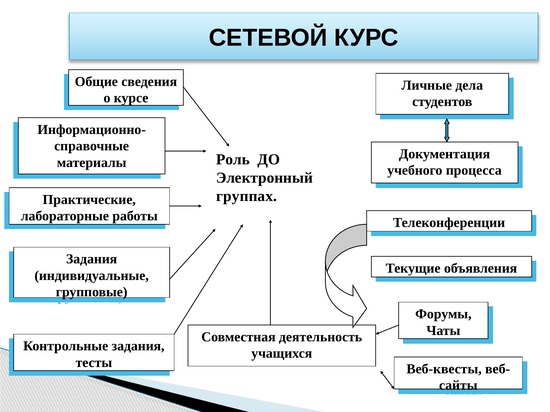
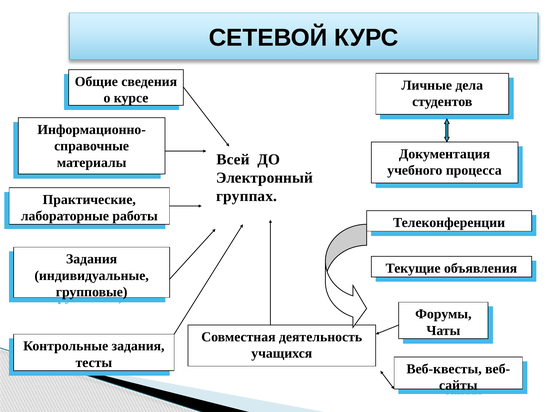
Роль: Роль -> Всей
